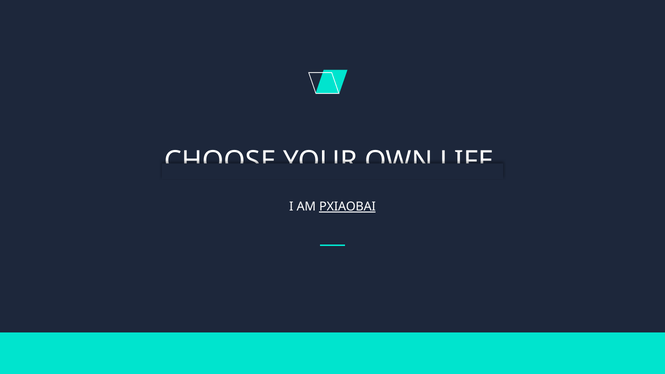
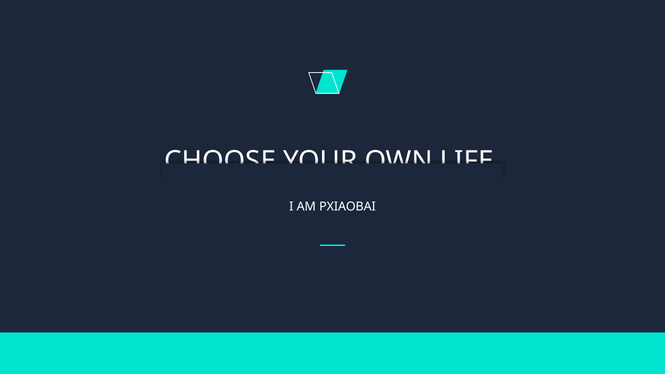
PXIAOBAI underline: present -> none
